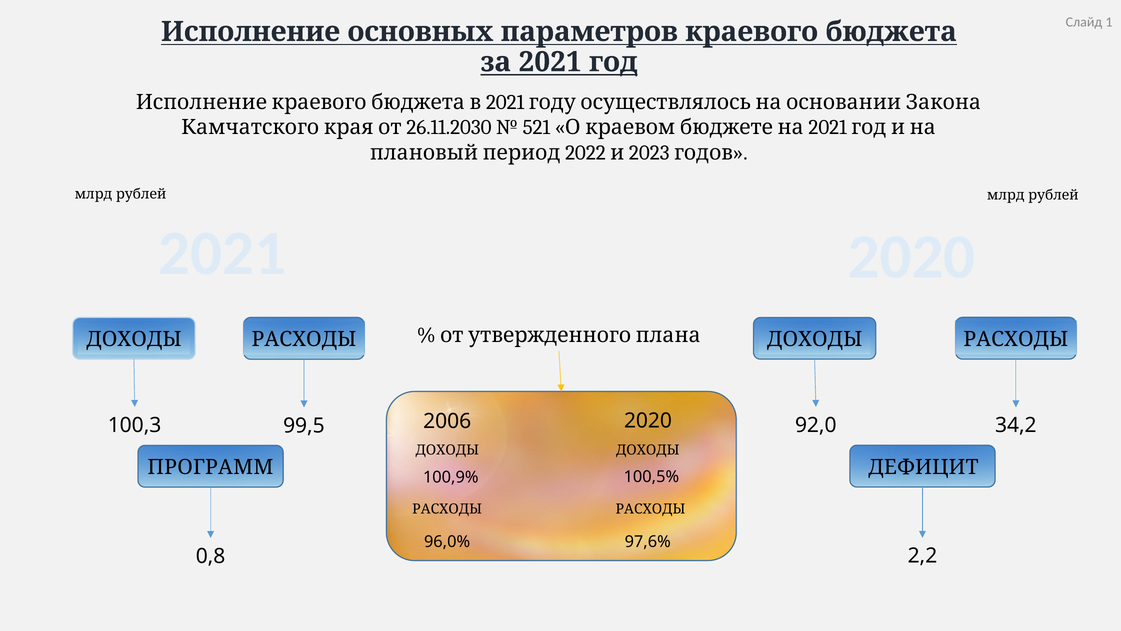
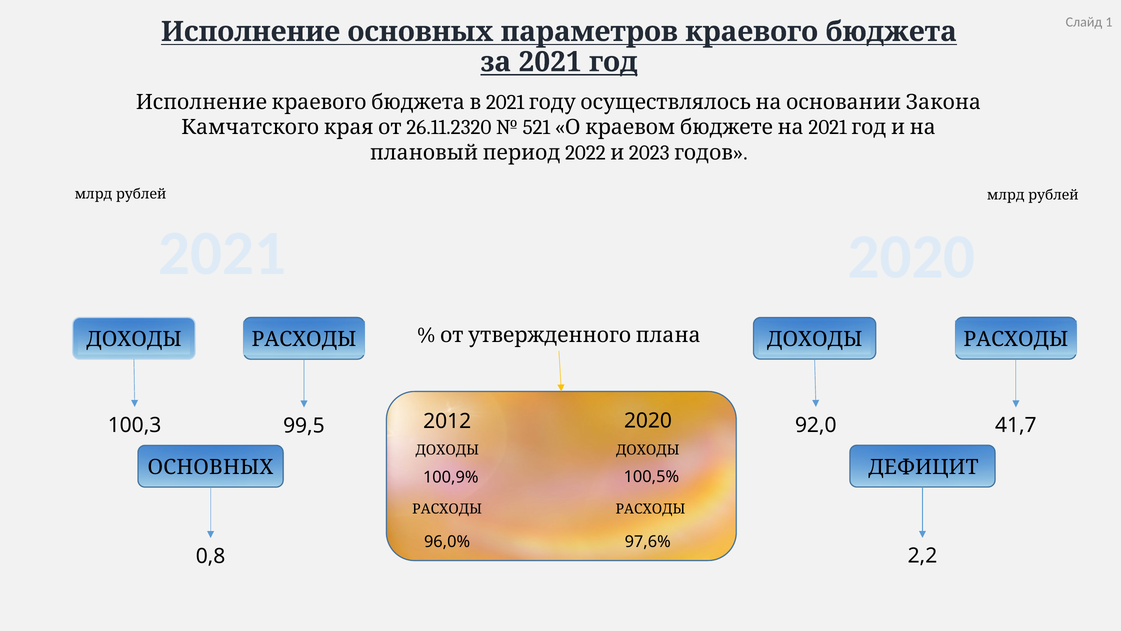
26.11.2030: 26.11.2030 -> 26.11.2320
2006: 2006 -> 2012
34,2: 34,2 -> 41,7
ПРОГРАММ at (210, 467): ПРОГРАММ -> ОСНОВНЫХ
